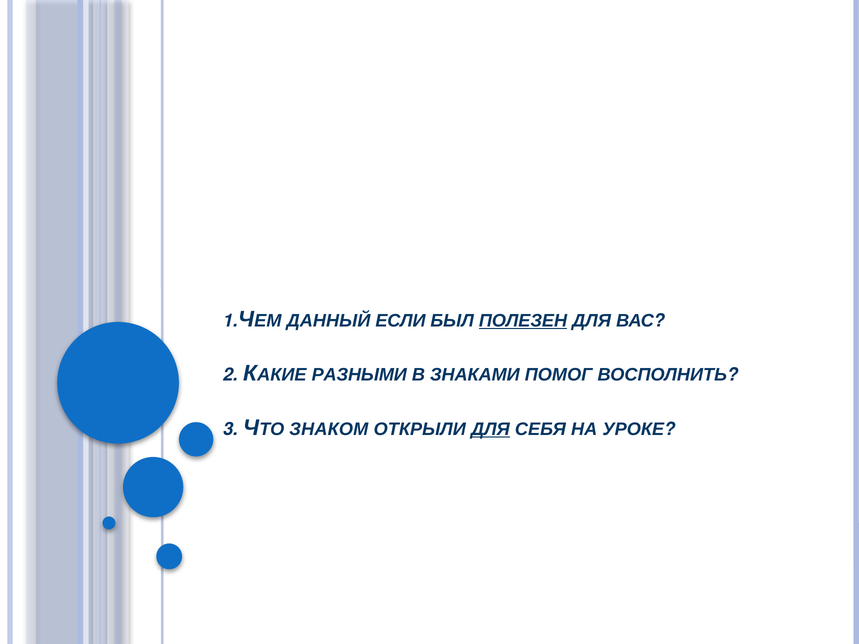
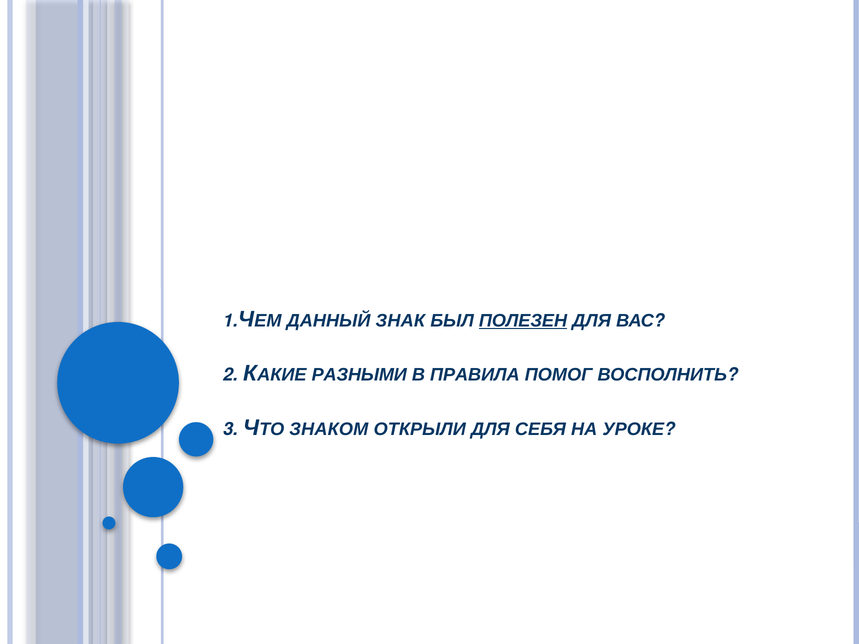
ЕСЛИ: ЕСЛИ -> ЗНАК
ЗНАКАМИ: ЗНАКАМИ -> ПРАВИЛА
ДЛЯ at (490, 429) underline: present -> none
